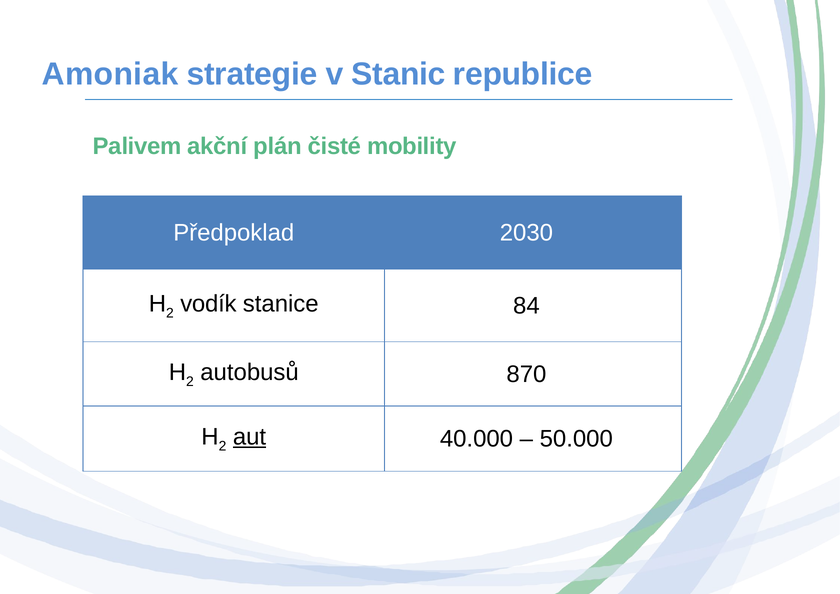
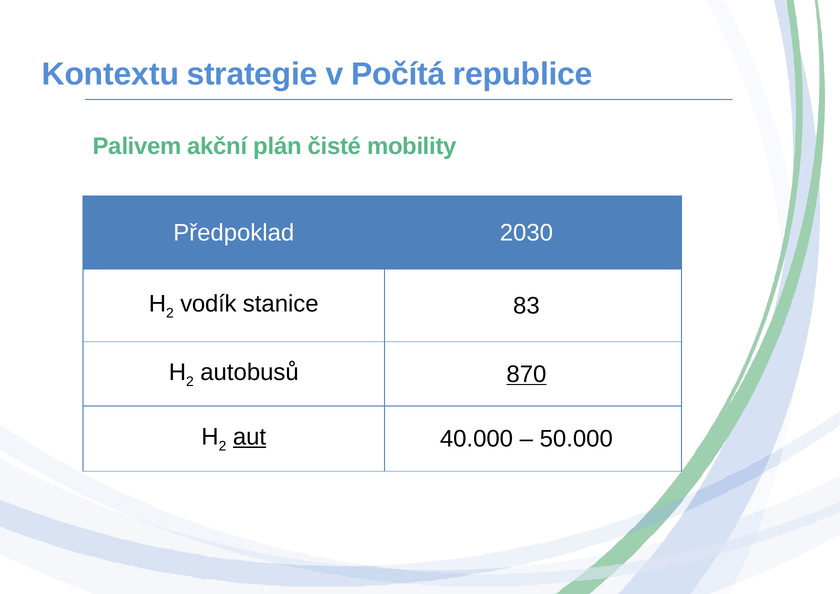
Amoniak: Amoniak -> Kontextu
Stanic: Stanic -> Počítá
84: 84 -> 83
870 underline: none -> present
